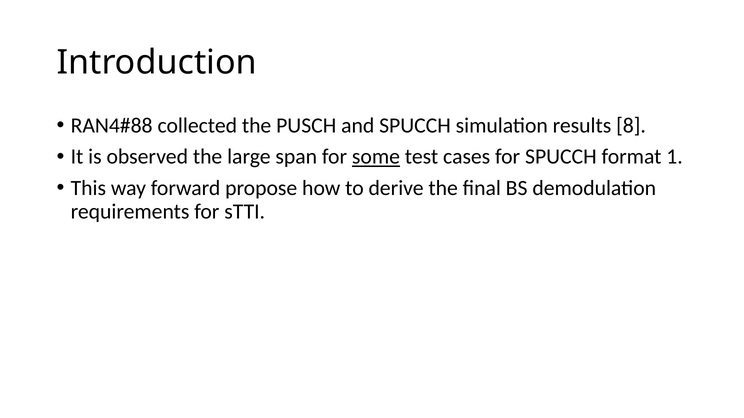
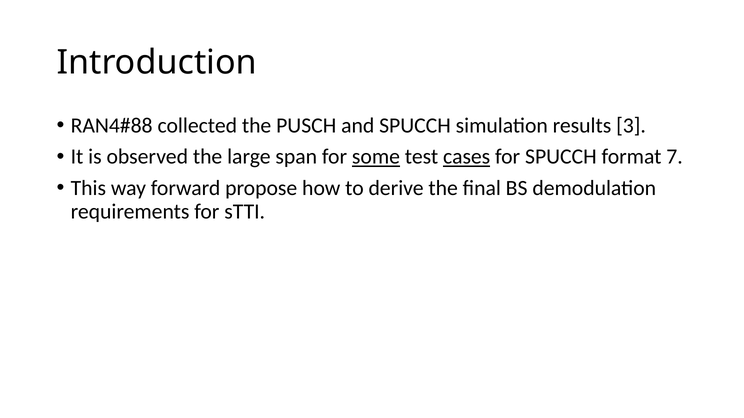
8: 8 -> 3
cases underline: none -> present
1: 1 -> 7
